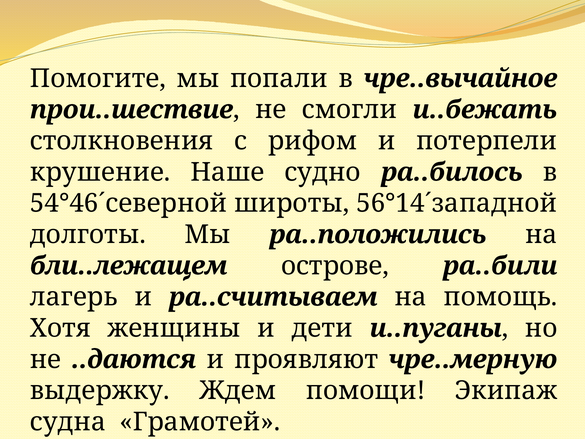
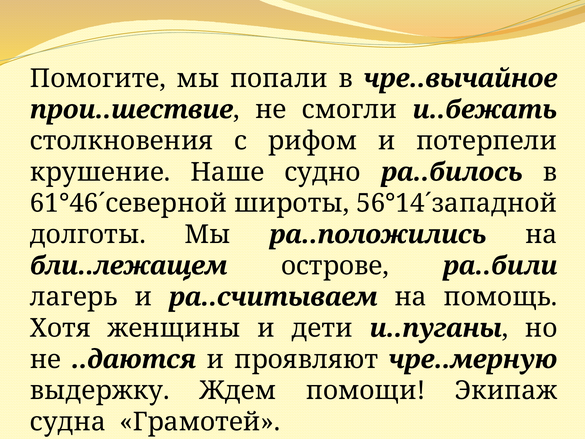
54°46´северной: 54°46´северной -> 61°46´северной
